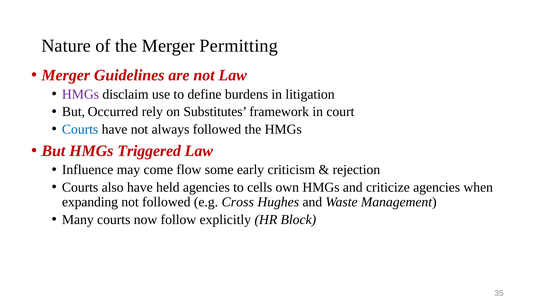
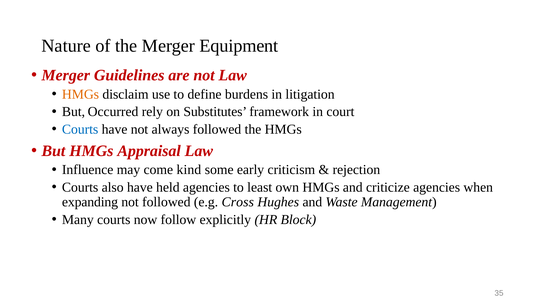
Permitting: Permitting -> Equipment
HMGs at (81, 94) colour: purple -> orange
Triggered: Triggered -> Appraisal
flow: flow -> kind
cells: cells -> least
